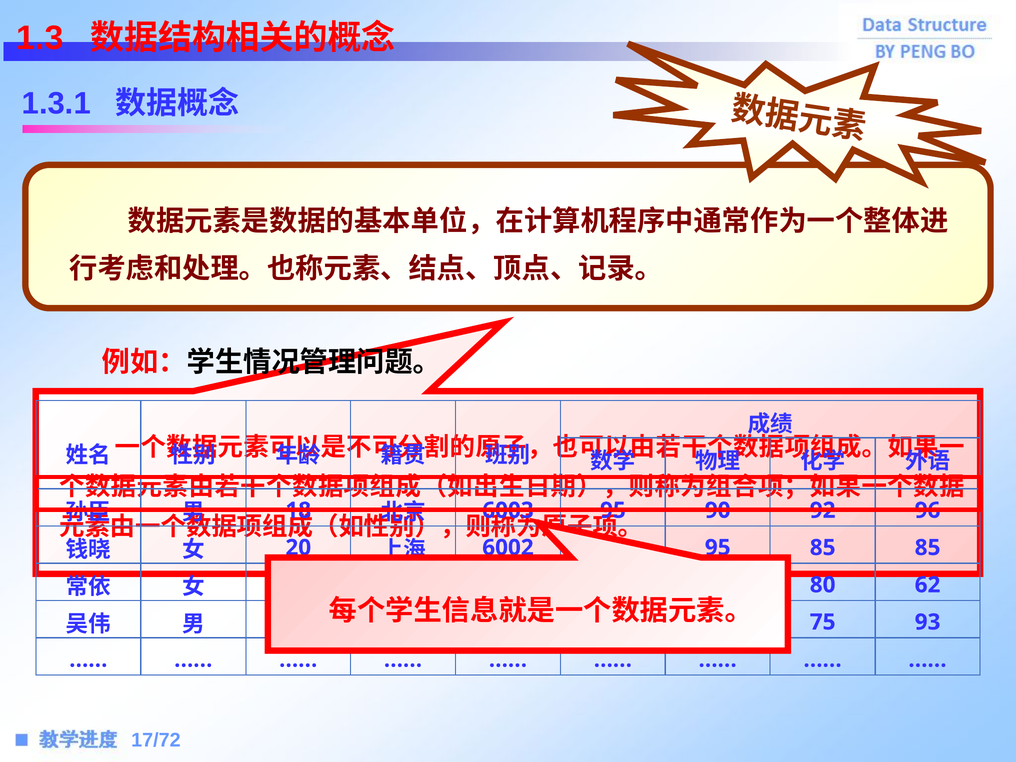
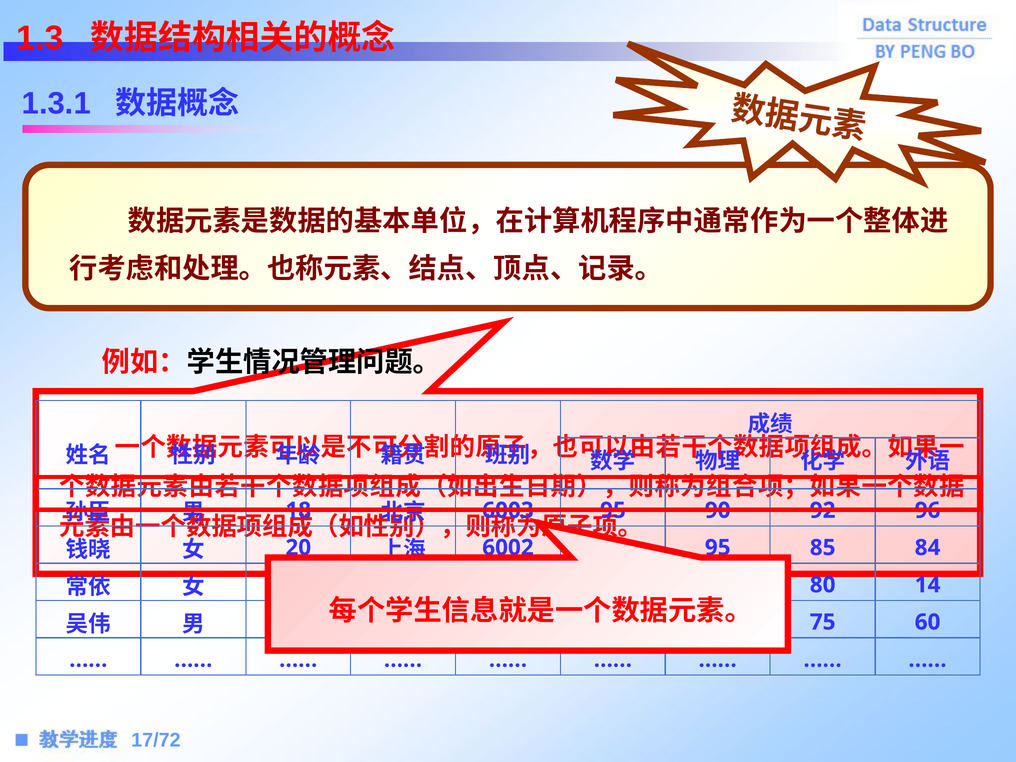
85 at (928, 548): 85 -> 84
62: 62 -> 14
93: 93 -> 60
